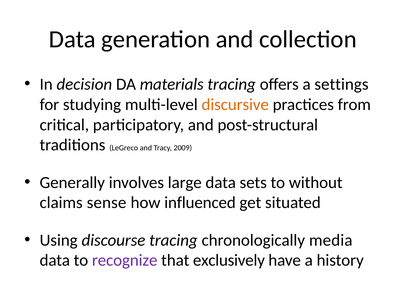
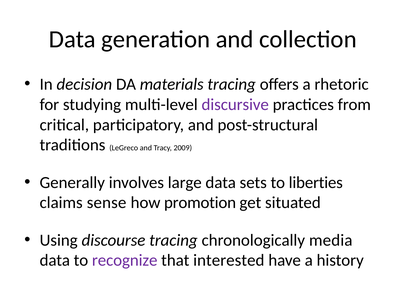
settings: settings -> rhetoric
discursive colour: orange -> purple
without: without -> liberties
influenced: influenced -> promotion
exclusively: exclusively -> interested
